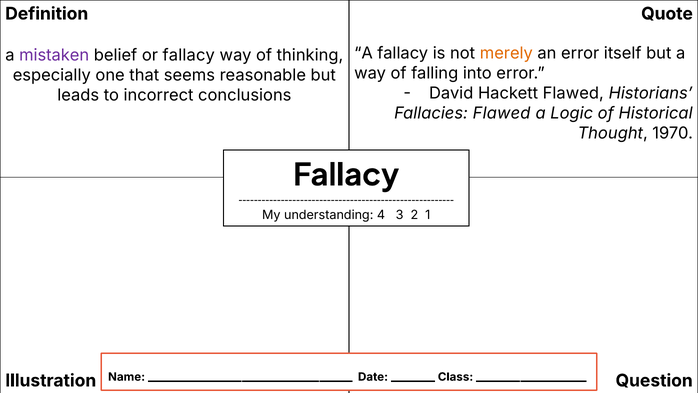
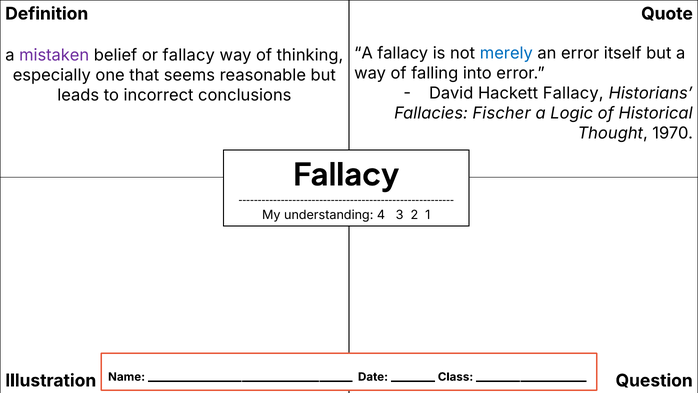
merely colour: orange -> blue
Hackett Flawed: Flawed -> Fallacy
Fallacies Flawed: Flawed -> Fischer
